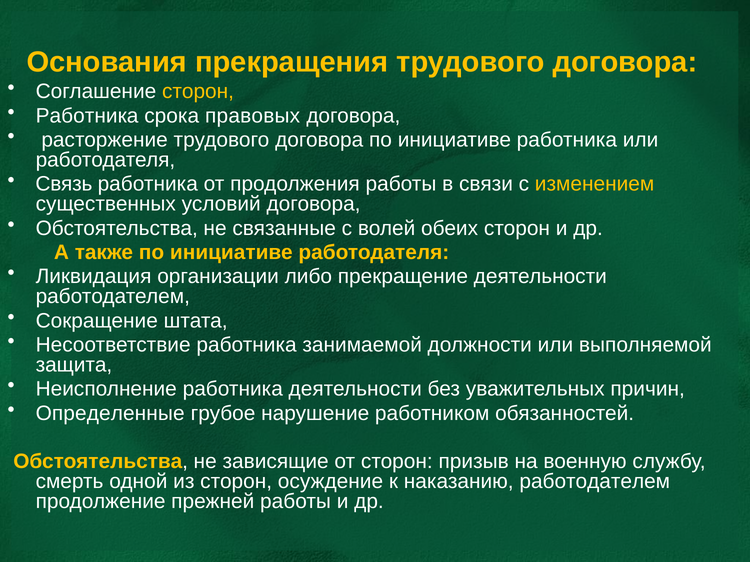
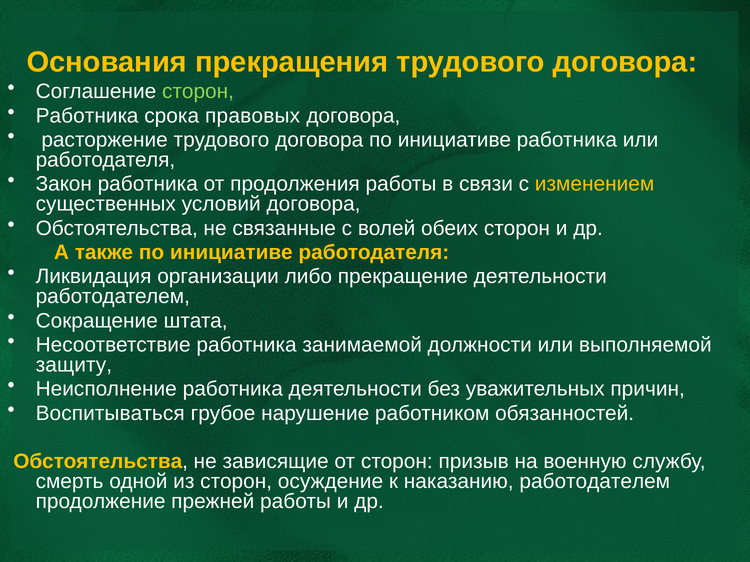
сторон at (198, 92) colour: yellow -> light green
Связь: Связь -> Закон
защита: защита -> защиту
Определенные: Определенные -> Воспитываться
